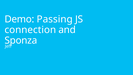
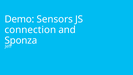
Passing: Passing -> Sensors
